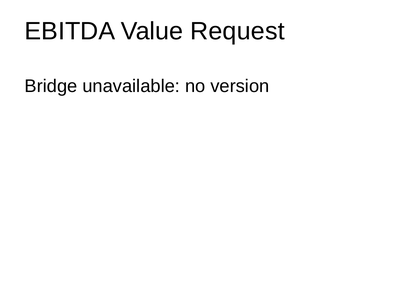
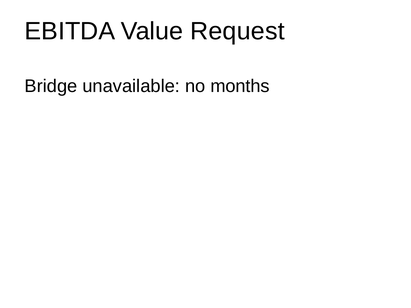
version: version -> months
